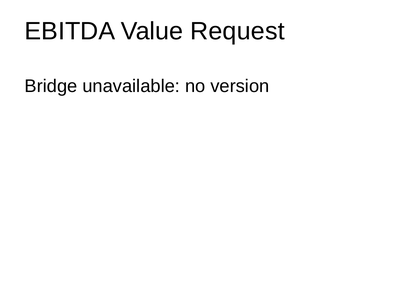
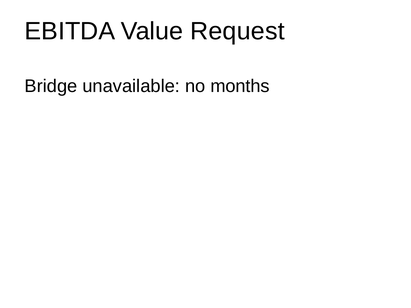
version: version -> months
